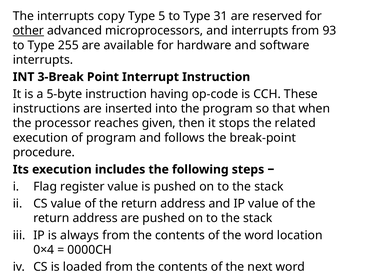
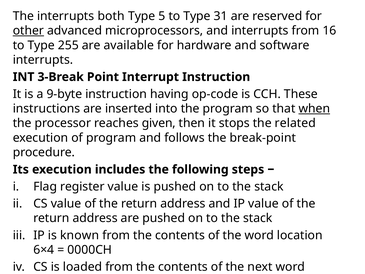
copy: copy -> both
93: 93 -> 16
5-byte: 5-byte -> 9-byte
when underline: none -> present
always: always -> known
0×4: 0×4 -> 6×4
